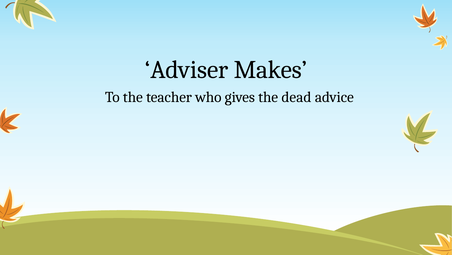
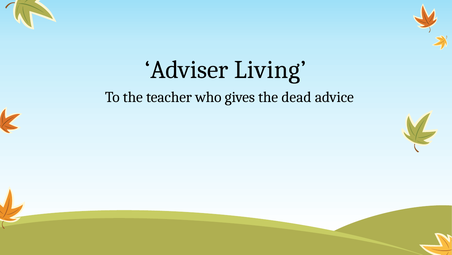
Makes: Makes -> Living
